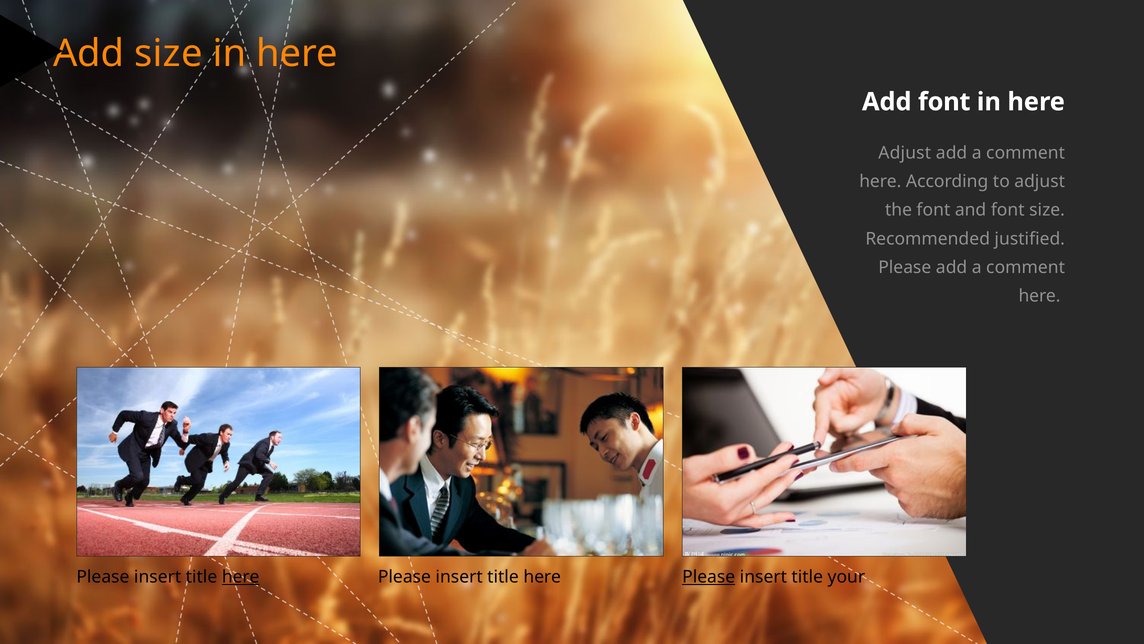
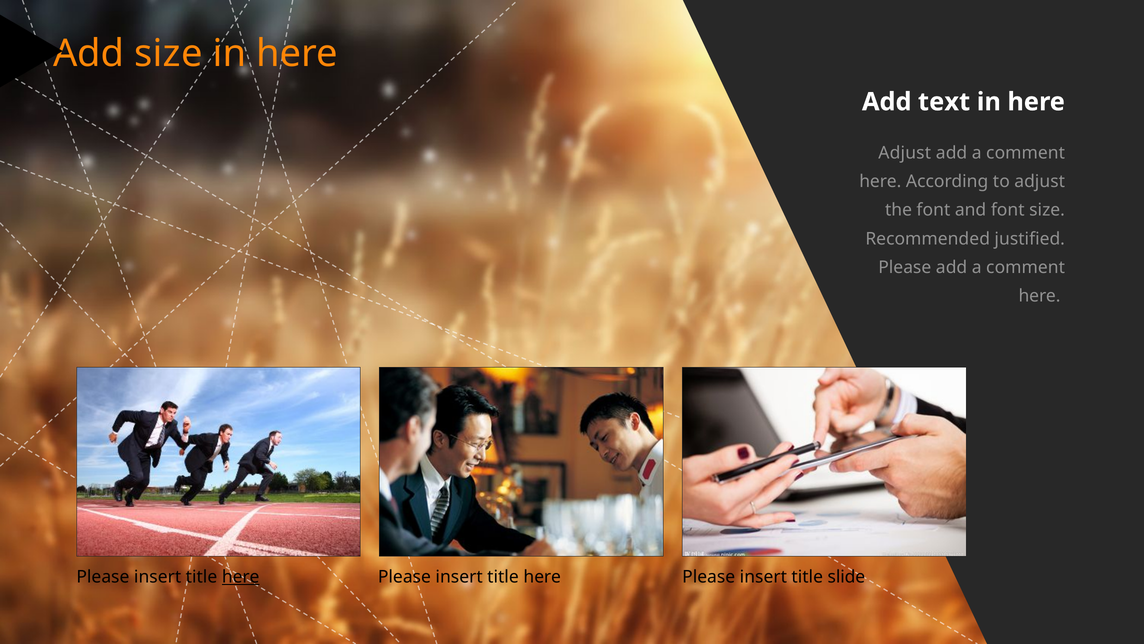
Add font: font -> text
Please at (709, 577) underline: present -> none
your: your -> slide
